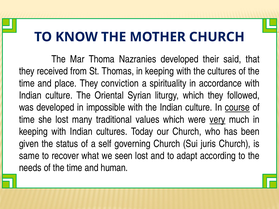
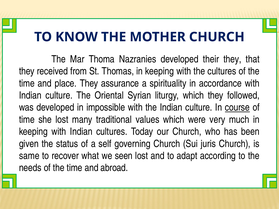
their said: said -> they
conviction: conviction -> assurance
very underline: present -> none
human: human -> abroad
